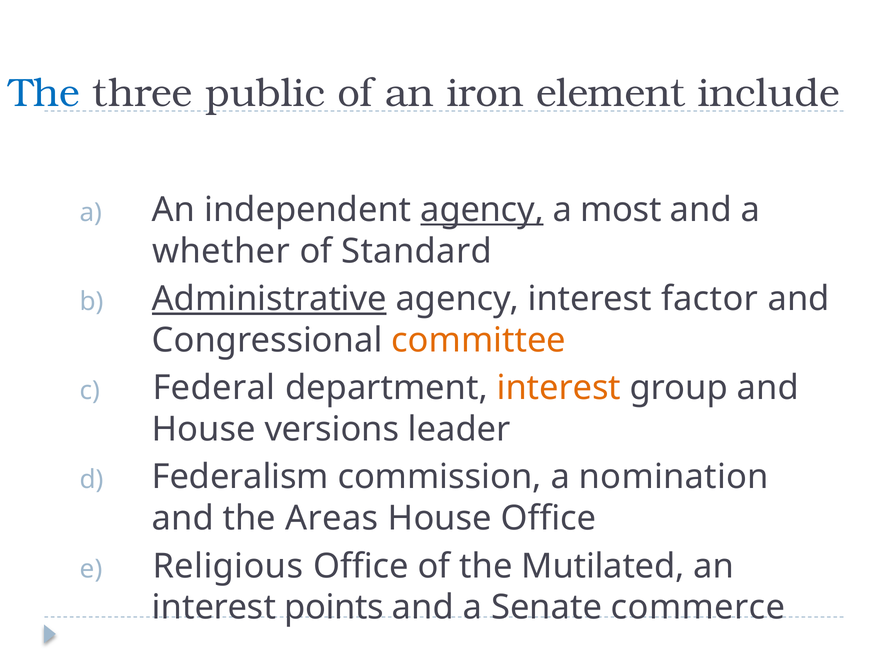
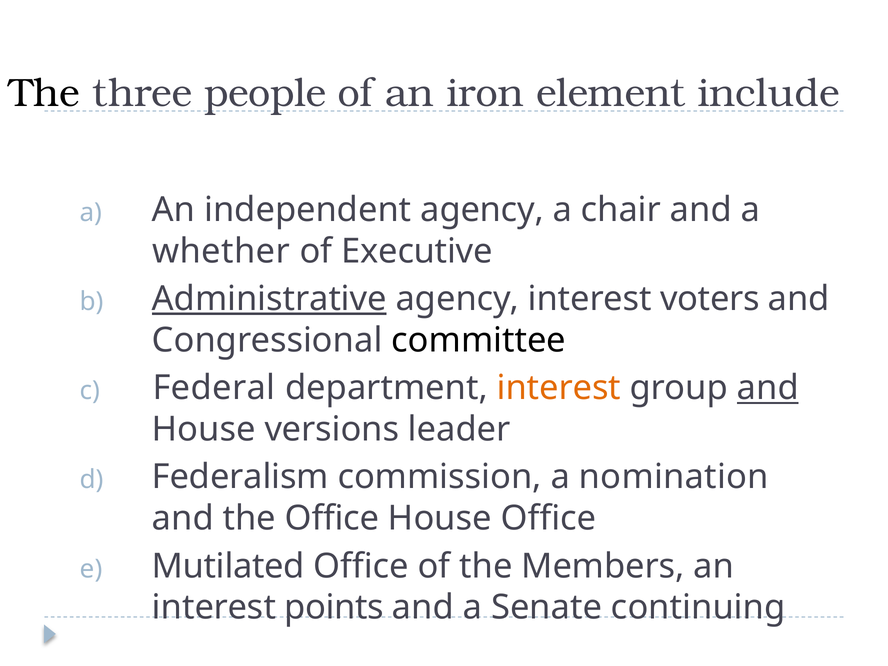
The at (44, 93) colour: blue -> black
public: public -> people
agency at (482, 210) underline: present -> none
most: most -> chair
Standard: Standard -> Executive
factor: factor -> voters
committee colour: orange -> black
and at (768, 388) underline: none -> present
the Areas: Areas -> Office
Religious: Religious -> Mutilated
Mutilated: Mutilated -> Members
commerce: commerce -> continuing
